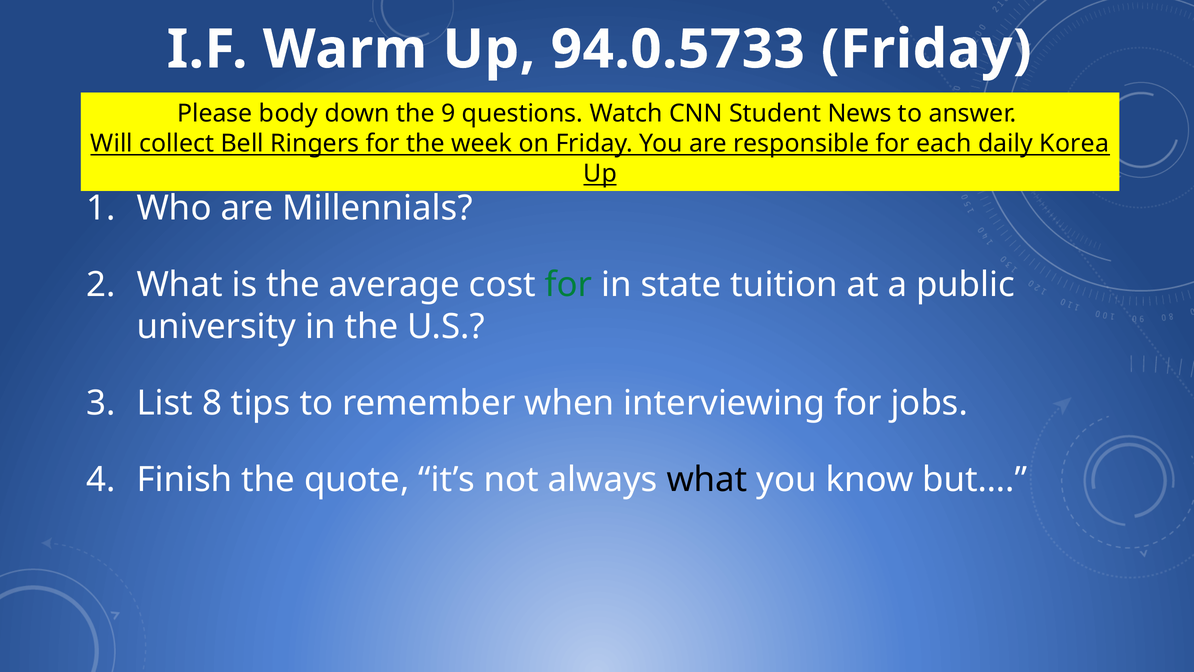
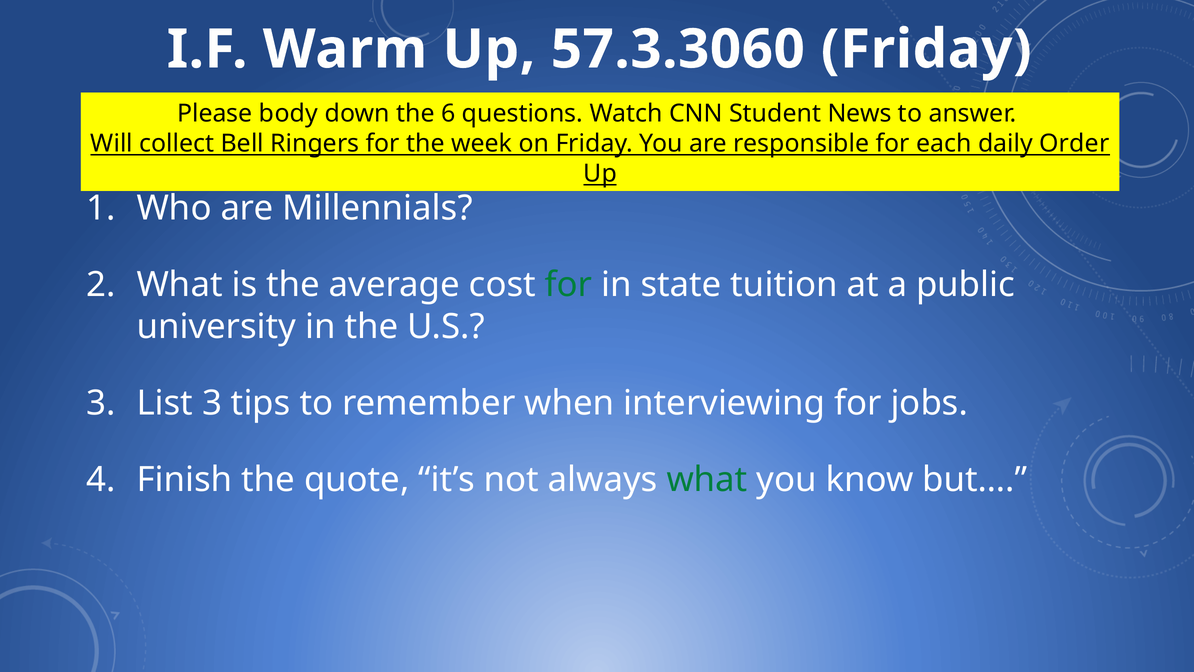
94.0.5733: 94.0.5733 -> 57.3.3060
9: 9 -> 6
Korea: Korea -> Order
List 8: 8 -> 3
what at (707, 480) colour: black -> green
